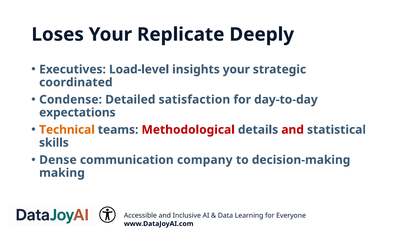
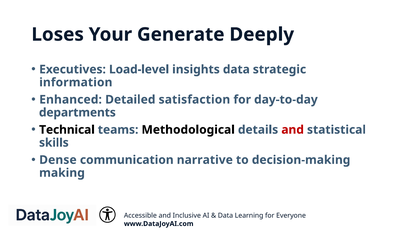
Replicate: Replicate -> Generate
insights your: your -> data
coordinated: coordinated -> information
Condense: Condense -> Enhanced
expectations: expectations -> departments
Technical colour: orange -> black
Methodological colour: red -> black
company: company -> narrative
